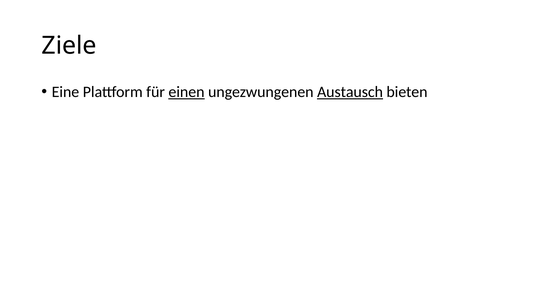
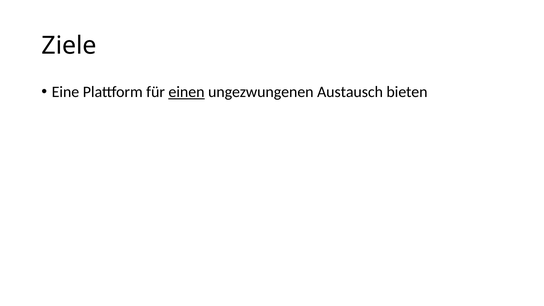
Austausch underline: present -> none
